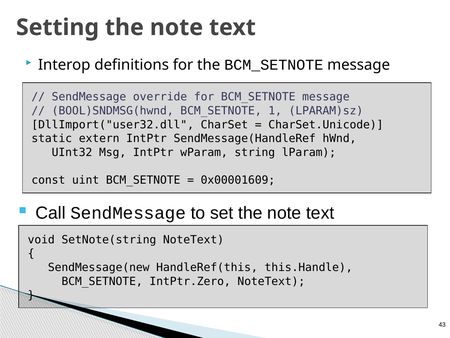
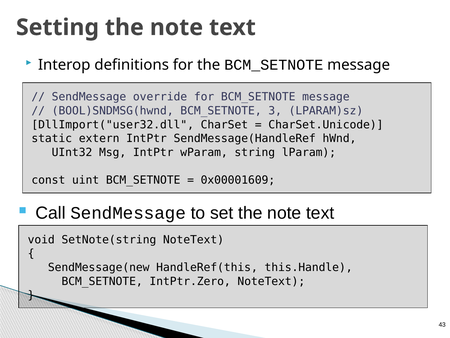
1: 1 -> 3
